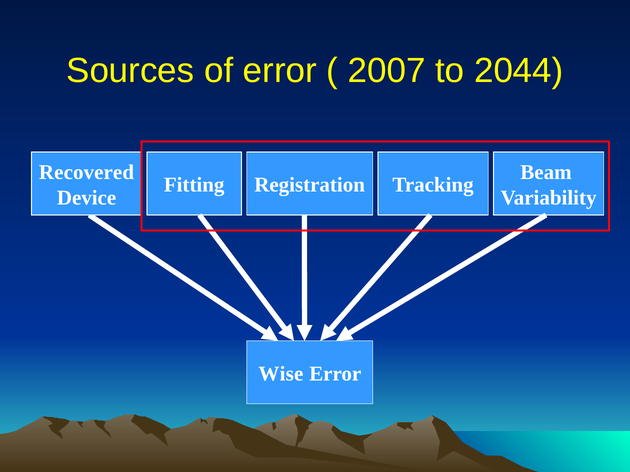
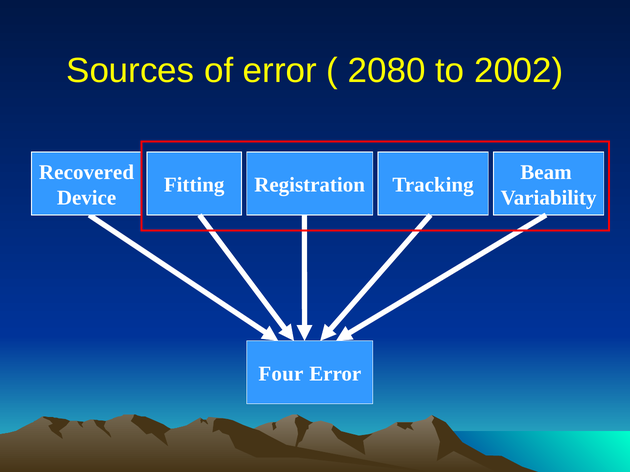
2007: 2007 -> 2080
2044: 2044 -> 2002
Wise: Wise -> Four
